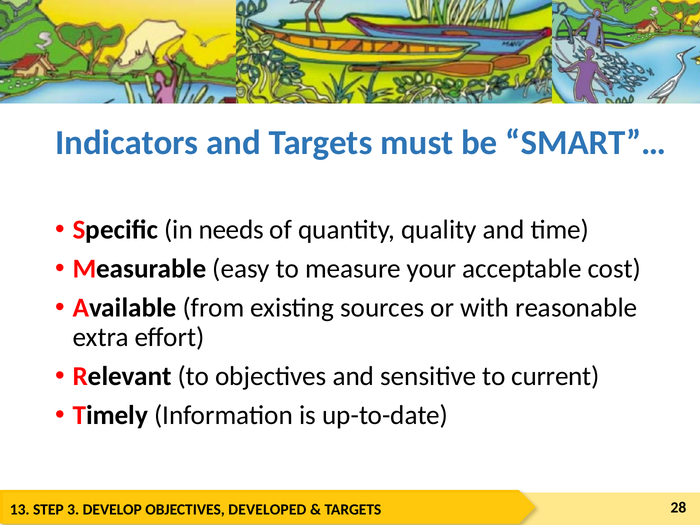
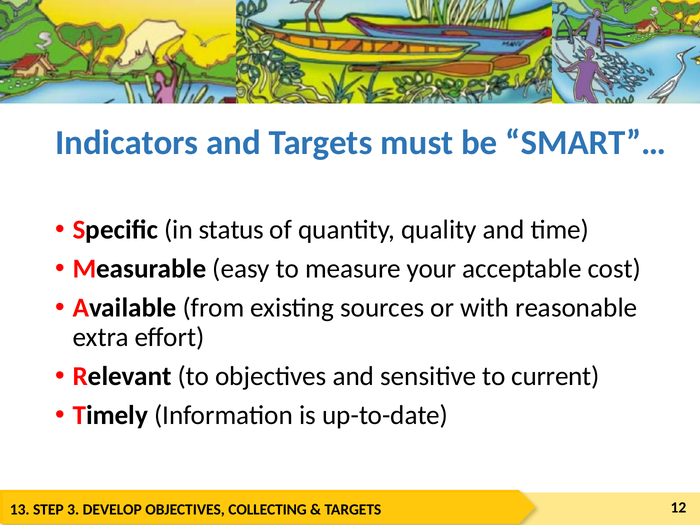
needs: needs -> status
DEVELOPED: DEVELOPED -> COLLECTING
28: 28 -> 12
